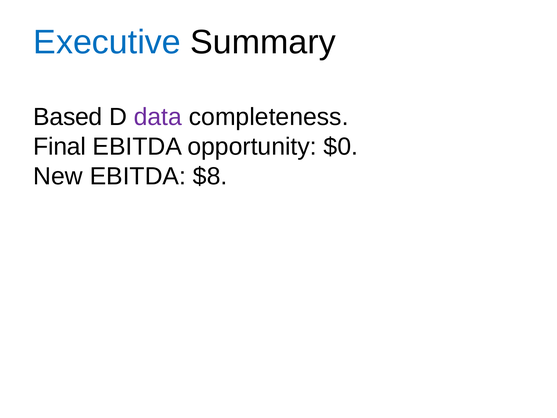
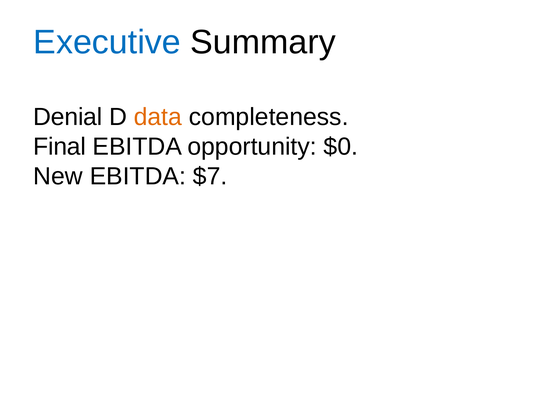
Based: Based -> Denial
data colour: purple -> orange
$8: $8 -> $7
